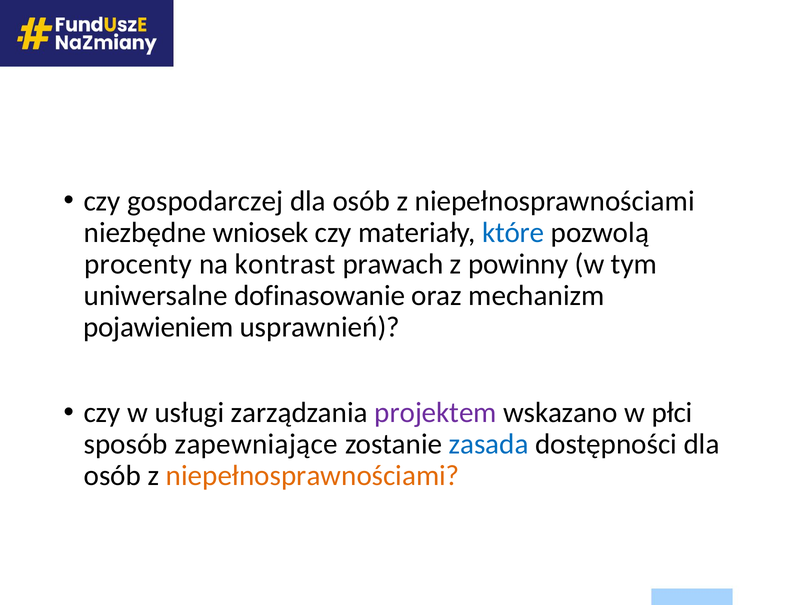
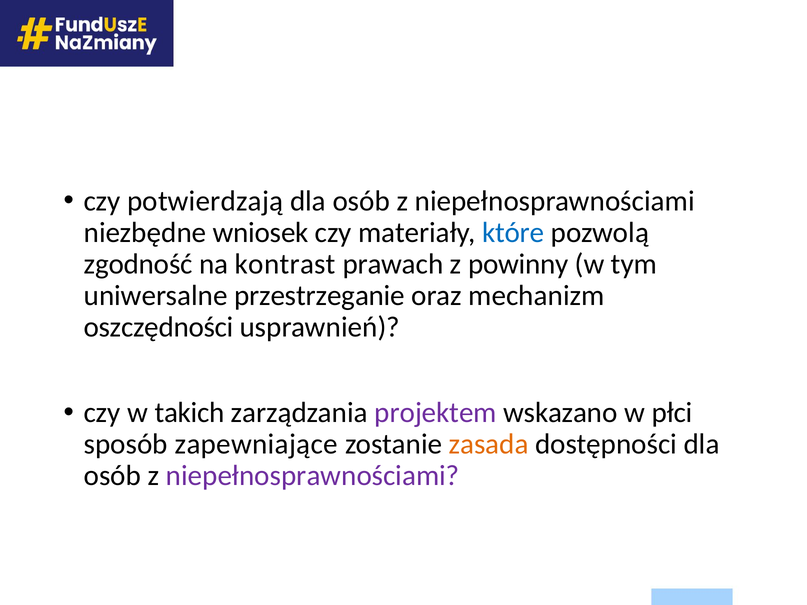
gospodarczej: gospodarczej -> potwierdzają
procenty: procenty -> zgodność
dofinasowanie: dofinasowanie -> przestrzeganie
pojawieniem: pojawieniem -> oszczędności
usługi: usługi -> takich
zasada colour: blue -> orange
niepełnosprawnościami at (313, 476) colour: orange -> purple
